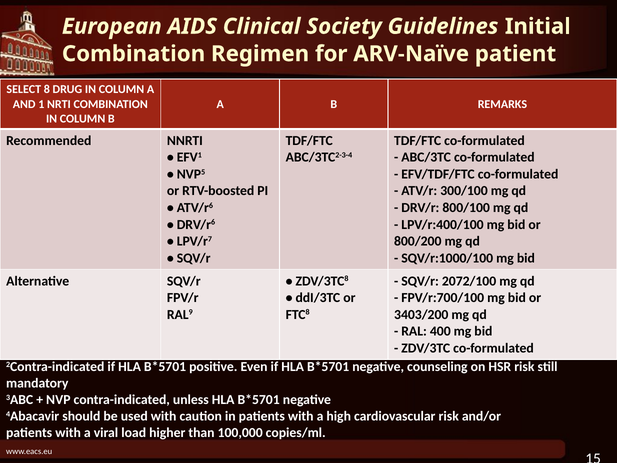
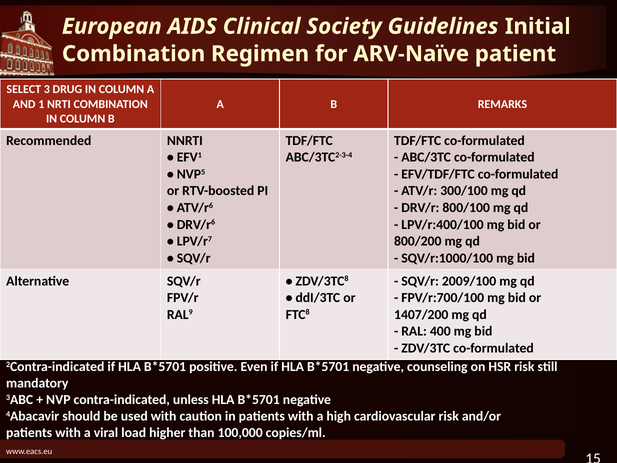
8: 8 -> 3
2072/100: 2072/100 -> 2009/100
3403/200: 3403/200 -> 1407/200
